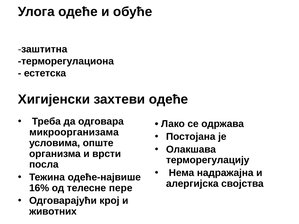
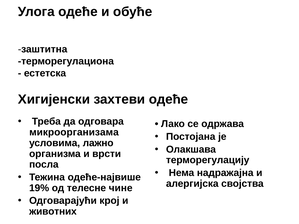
опште: опште -> лажно
16%: 16% -> 19%
пере: пере -> чине
